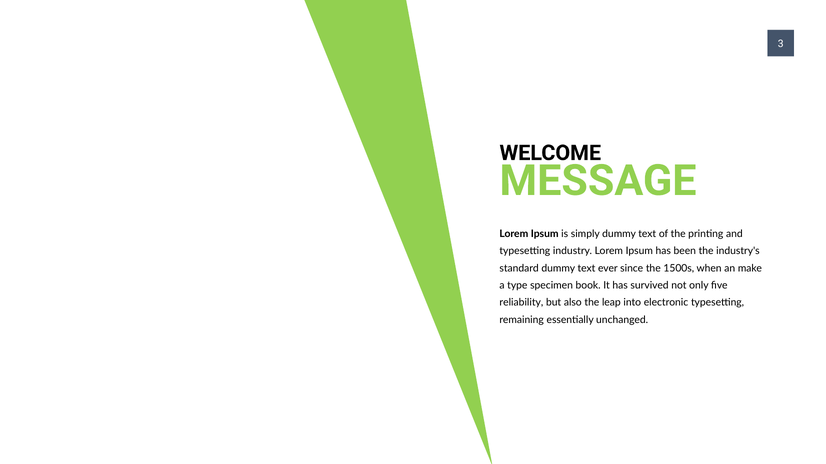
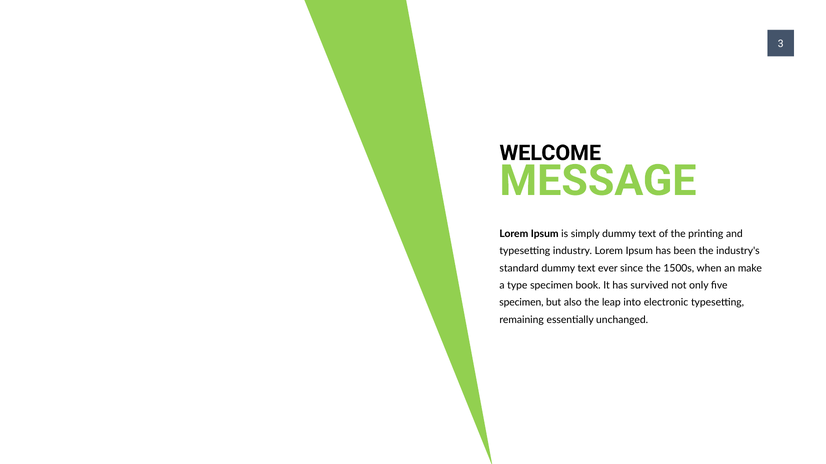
reliability at (521, 303): reliability -> specimen
